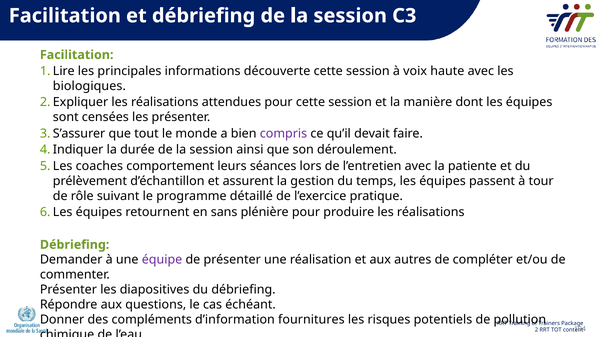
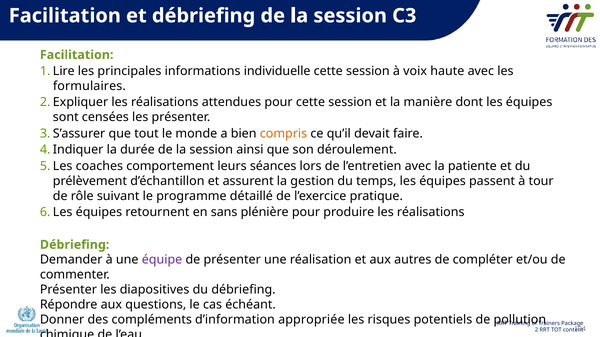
découverte: découverte -> individuelle
biologiques: biologiques -> formulaires
compris colour: purple -> orange
fournitures: fournitures -> appropriée
